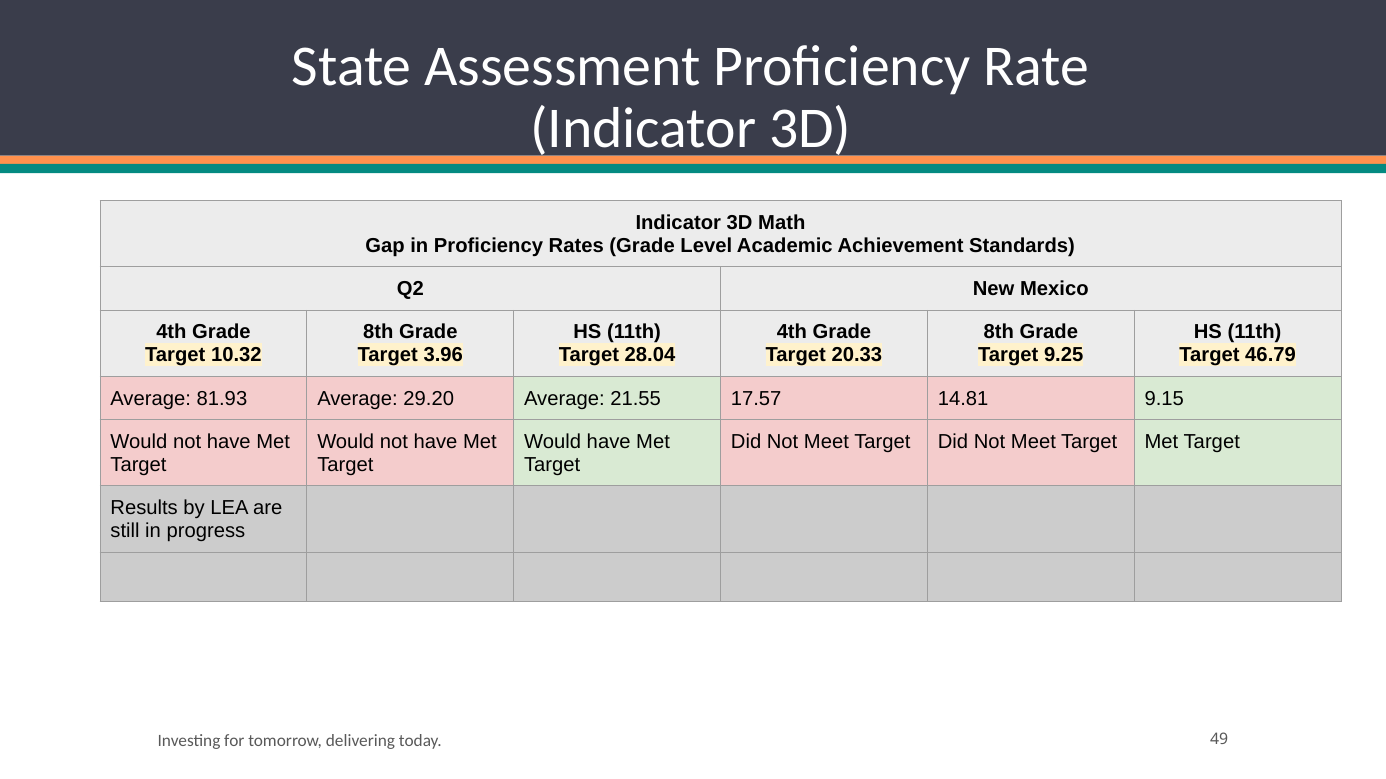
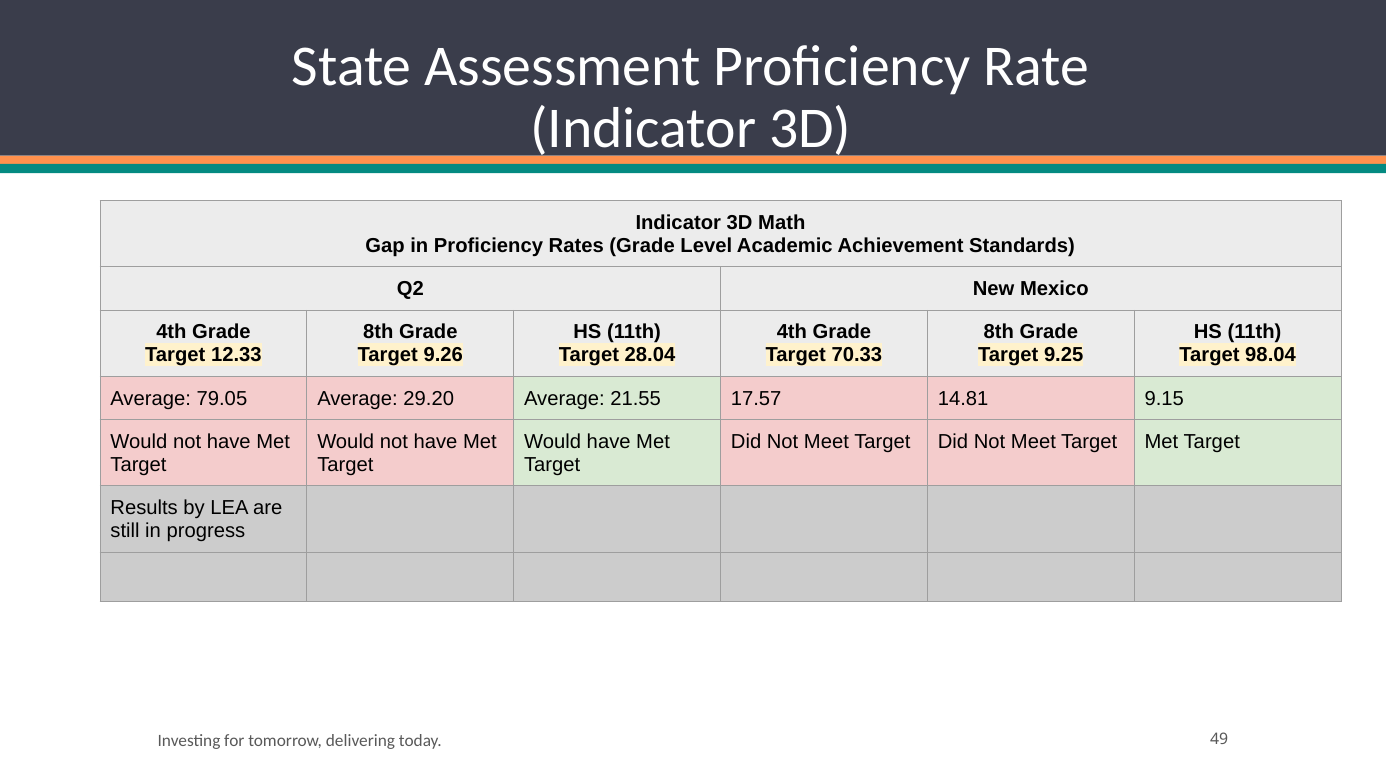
10.32: 10.32 -> 12.33
3.96: 3.96 -> 9.26
20.33: 20.33 -> 70.33
46.79: 46.79 -> 98.04
81.93: 81.93 -> 79.05
